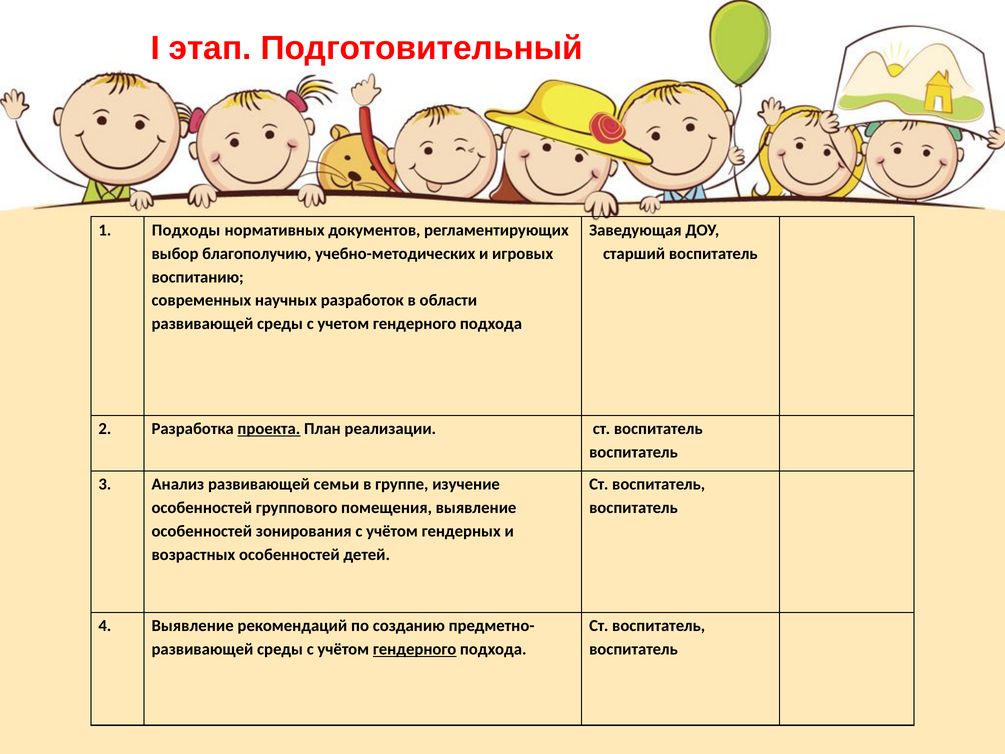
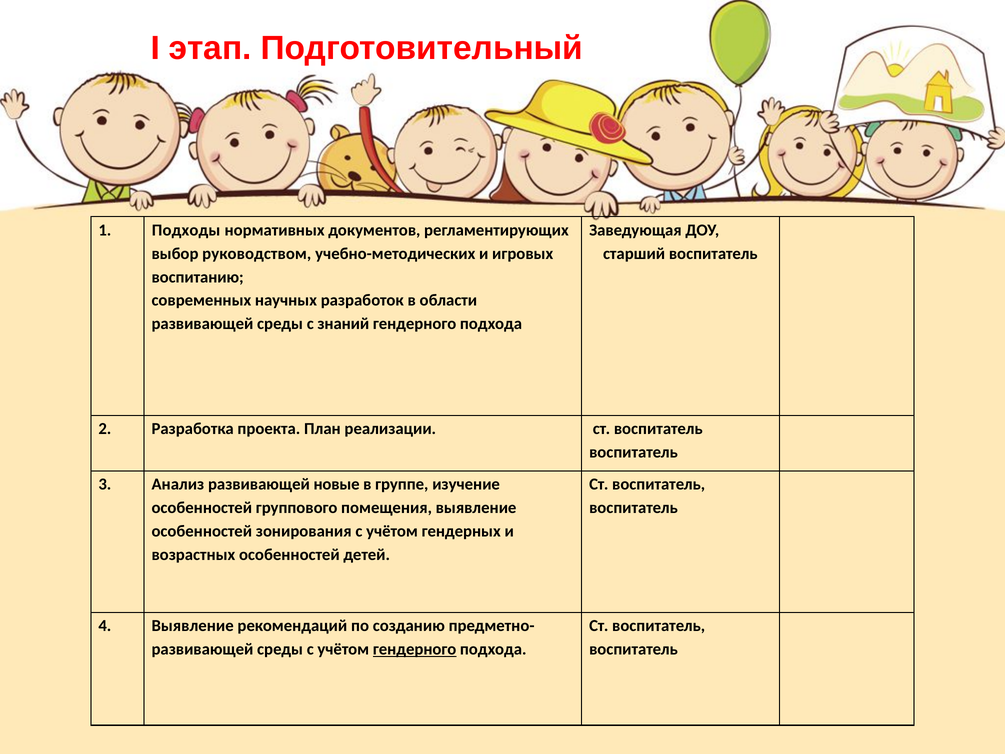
благополучию: благополучию -> руководством
учетом: учетом -> знаний
проекта underline: present -> none
семьи: семьи -> новые
